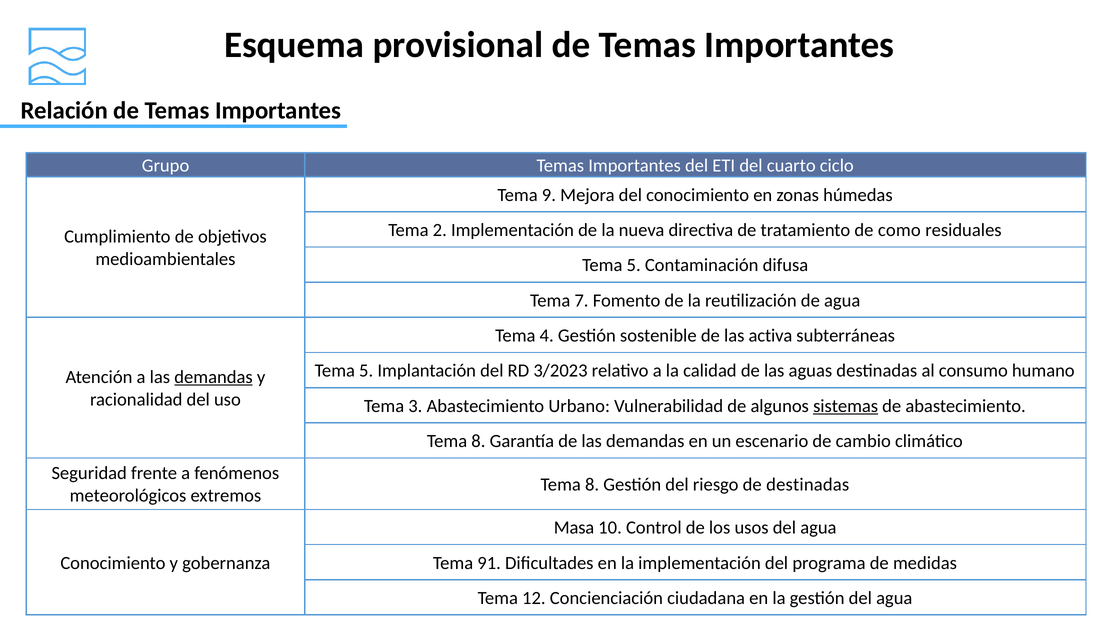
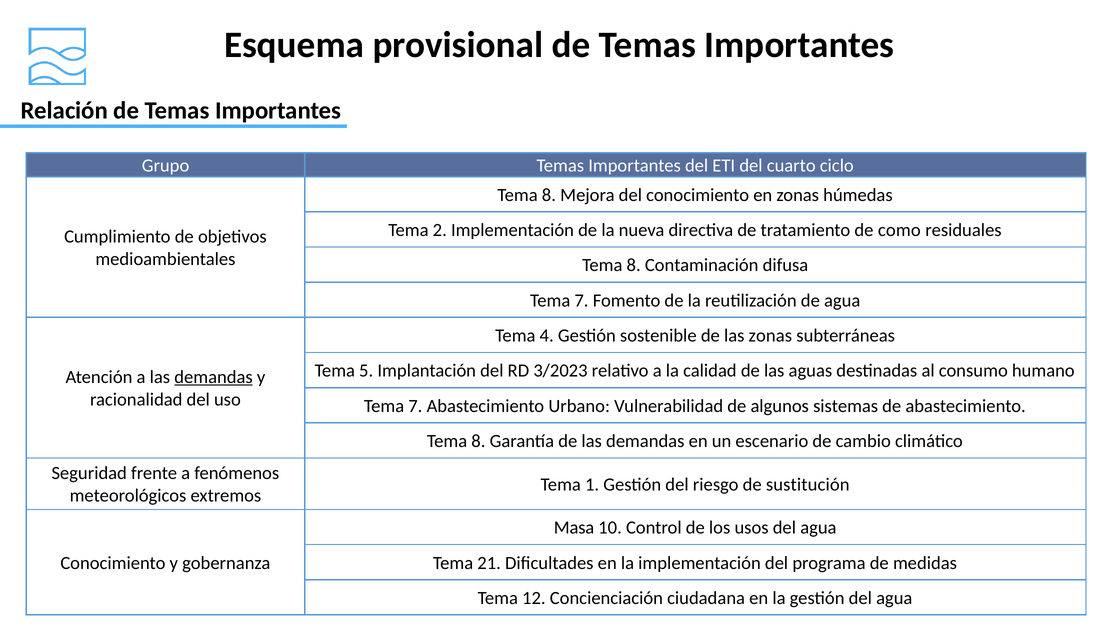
9 at (549, 195): 9 -> 8
5 at (634, 265): 5 -> 8
las activa: activa -> zonas
3 at (415, 406): 3 -> 7
sistemas underline: present -> none
8 at (592, 484): 8 -> 1
de destinadas: destinadas -> sustitución
91: 91 -> 21
